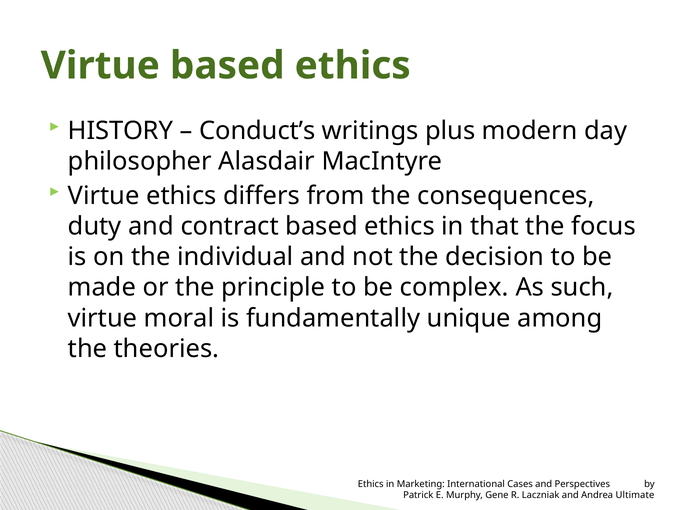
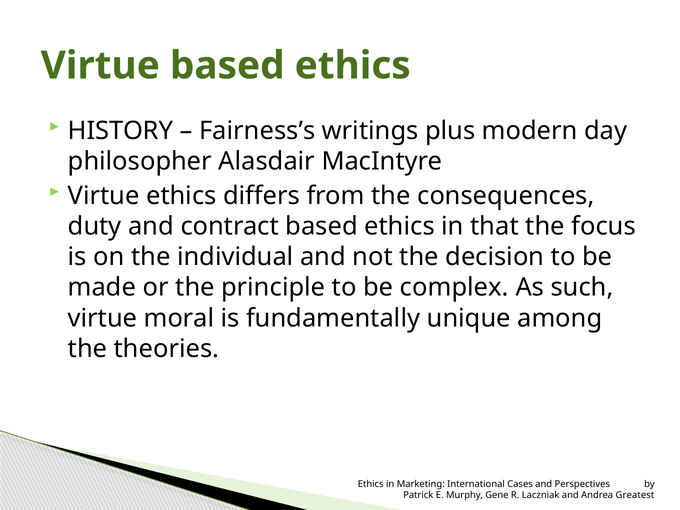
Conduct’s: Conduct’s -> Fairness’s
Ultimate: Ultimate -> Greatest
